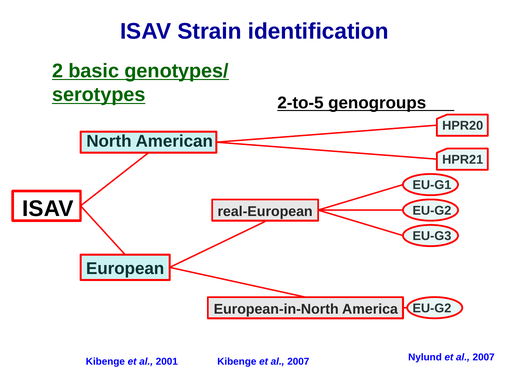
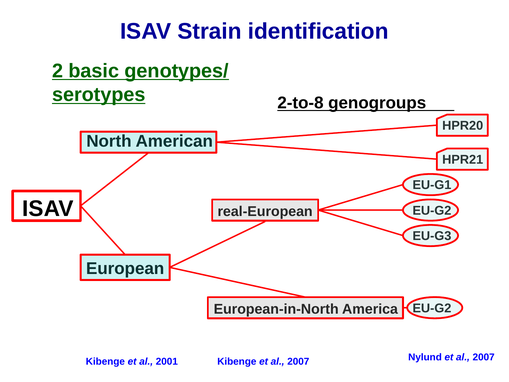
2-to-5: 2-to-5 -> 2-to-8
